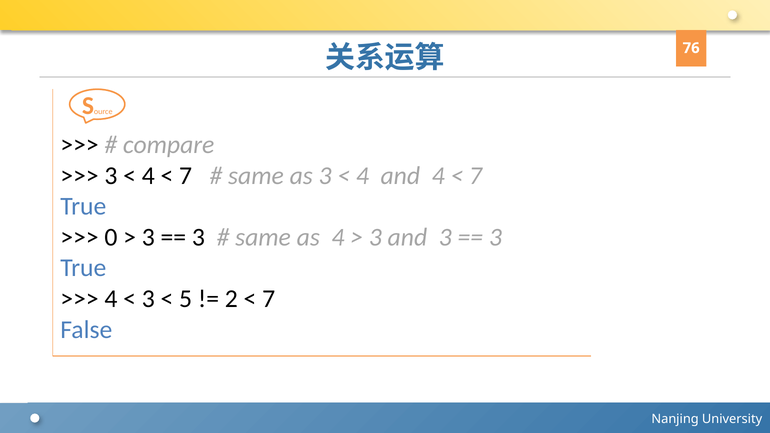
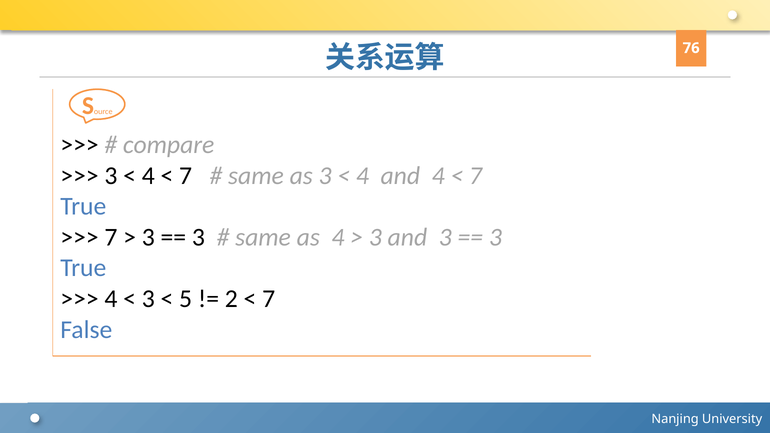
0 at (111, 237): 0 -> 7
